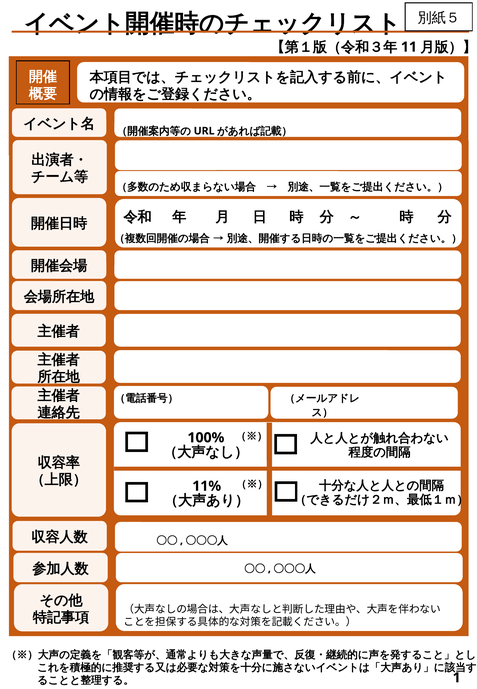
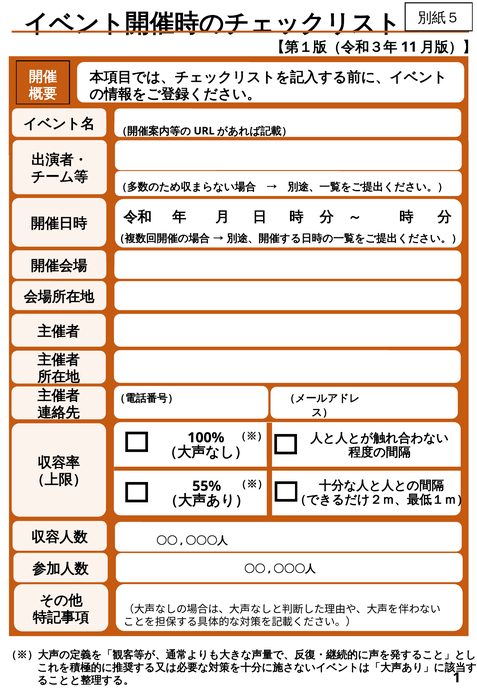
11%: 11% -> 55%
